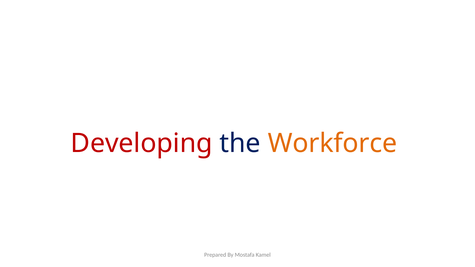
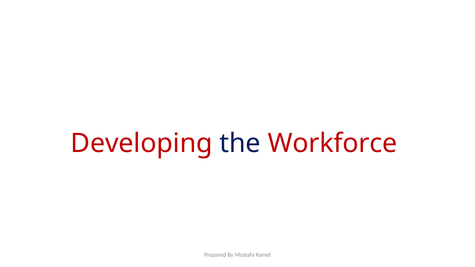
Workforce colour: orange -> red
